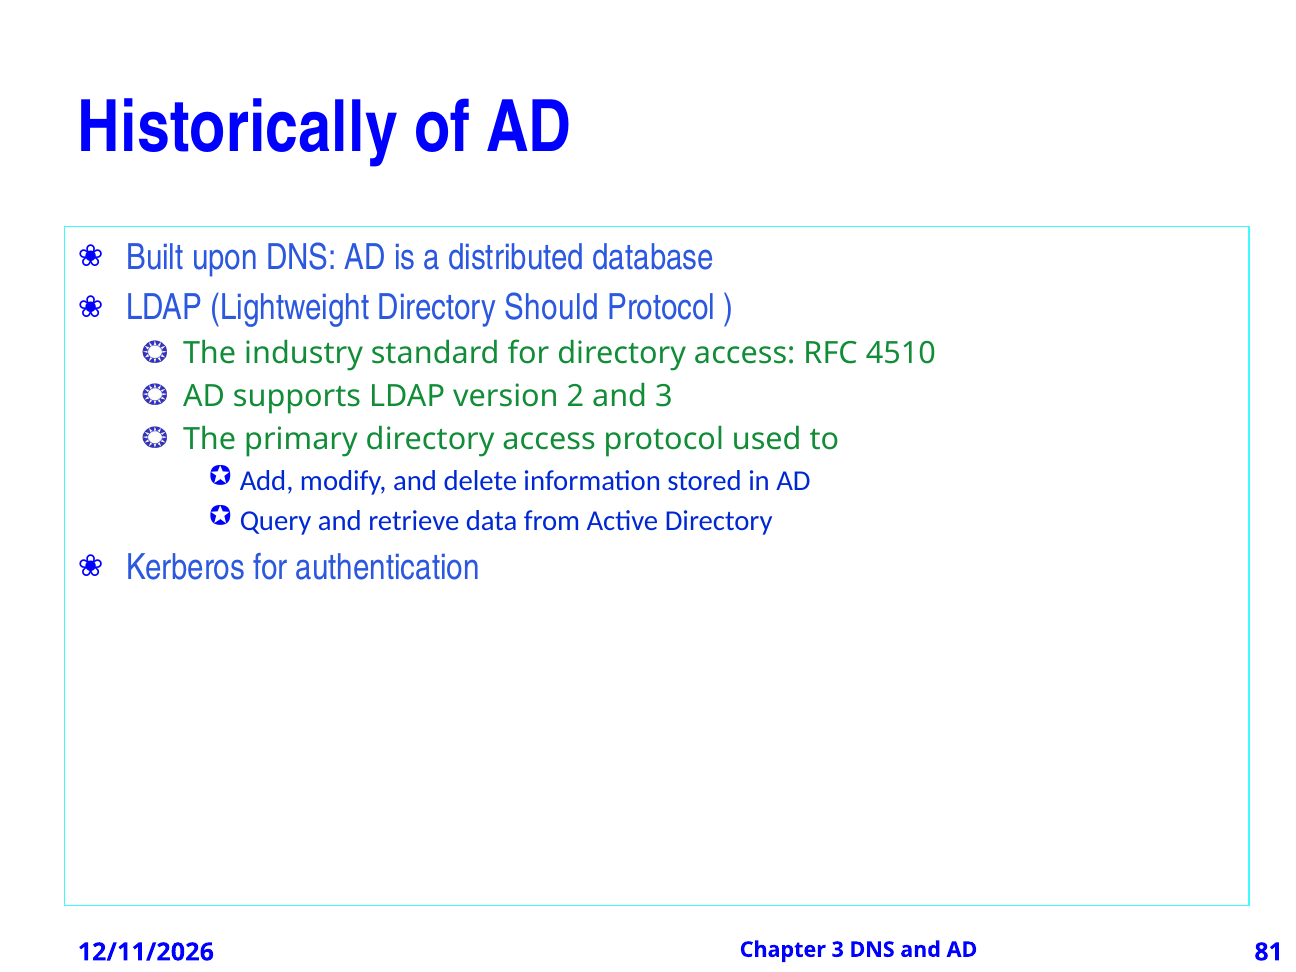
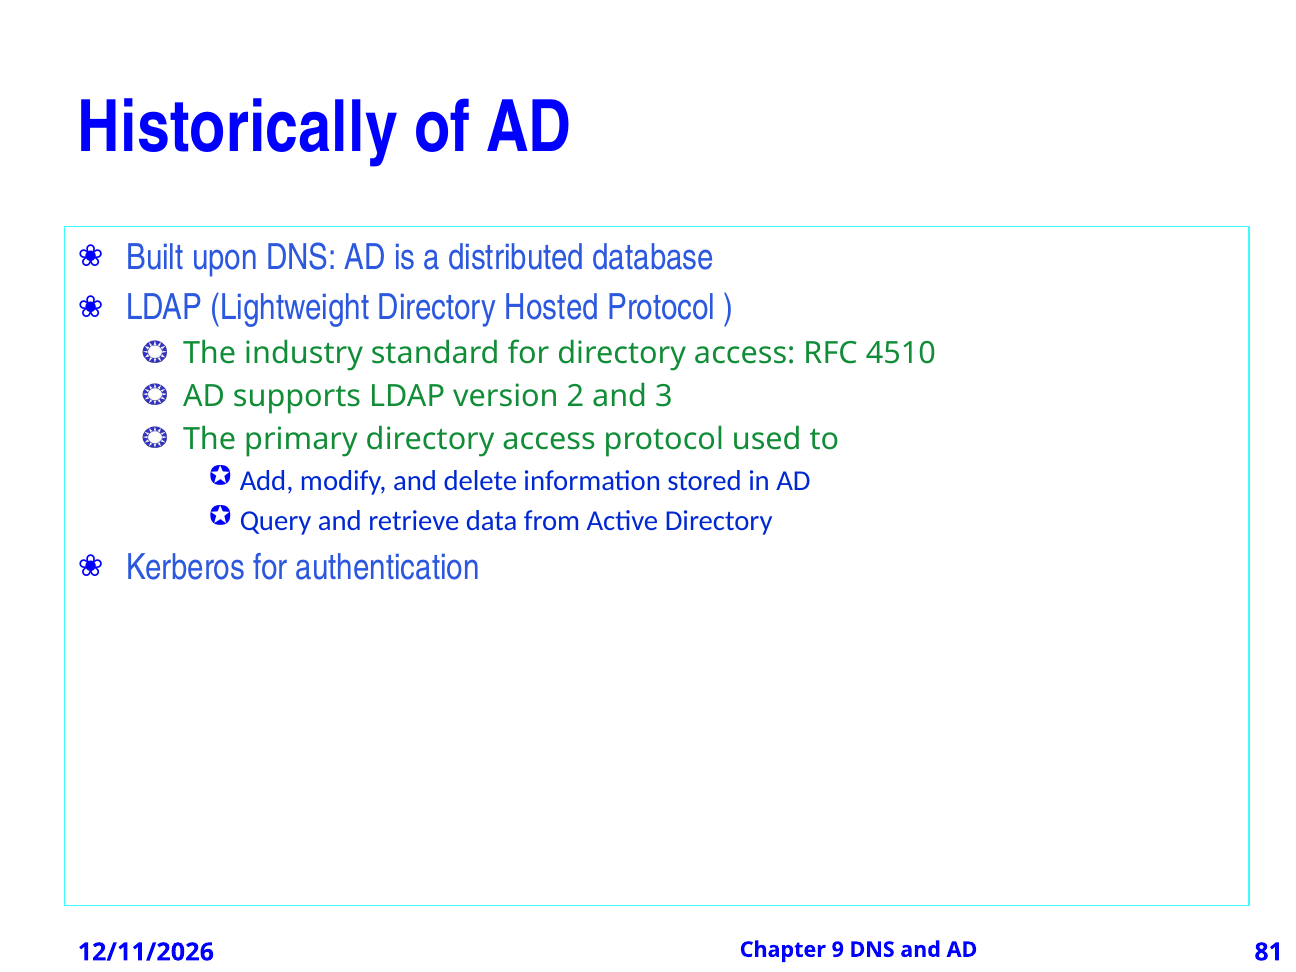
Should: Should -> Hosted
Chapter 3: 3 -> 9
